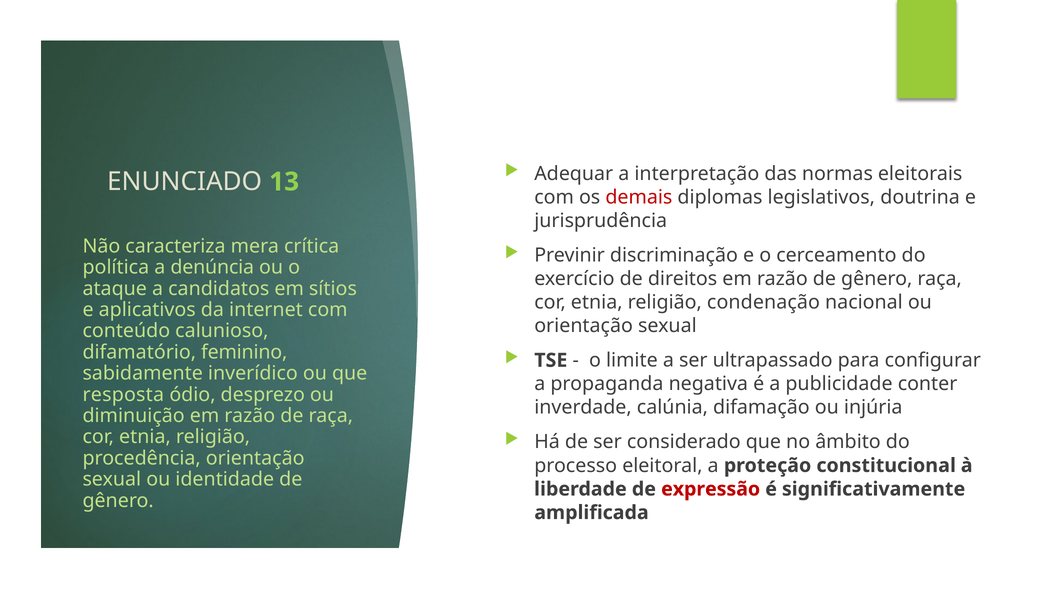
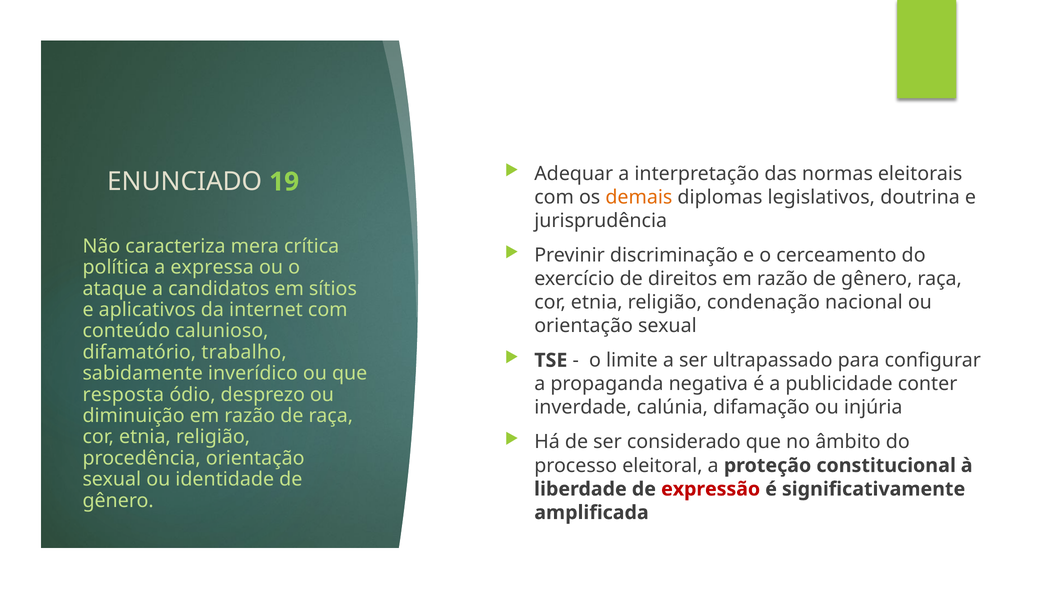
13: 13 -> 19
demais colour: red -> orange
denúncia: denúncia -> expressa
feminino: feminino -> trabalho
